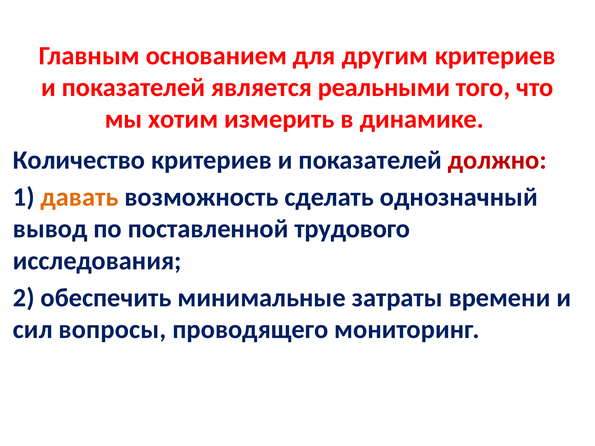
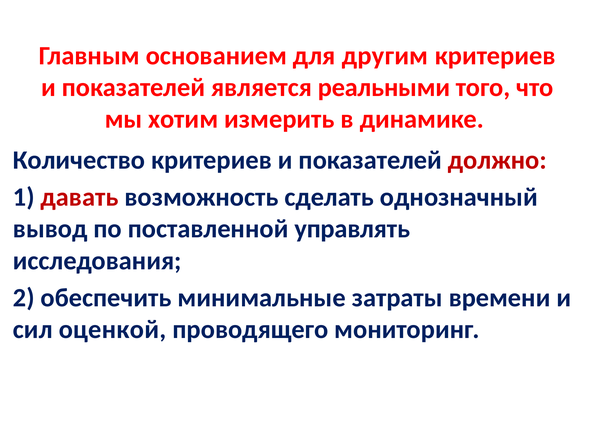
давать colour: orange -> red
трудового: трудового -> управлять
вопросы: вопросы -> оценкой
